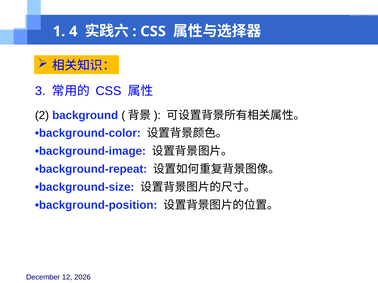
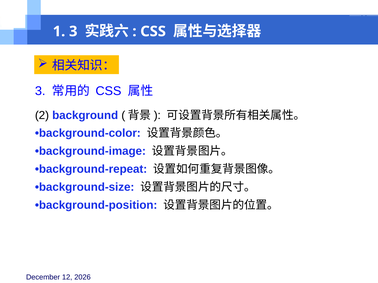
1 4: 4 -> 3
